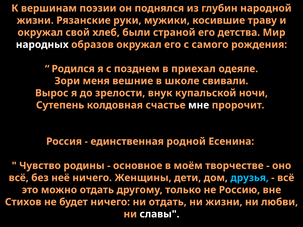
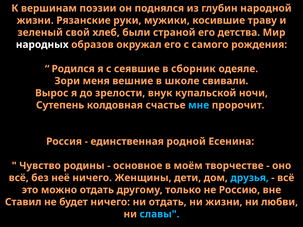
окружал at (40, 33): окружал -> зеленый
позднем: позднем -> сеявшие
приехал: приехал -> сборник
мне colour: white -> light blue
Стихов: Стихов -> Ставил
славы colour: white -> light blue
